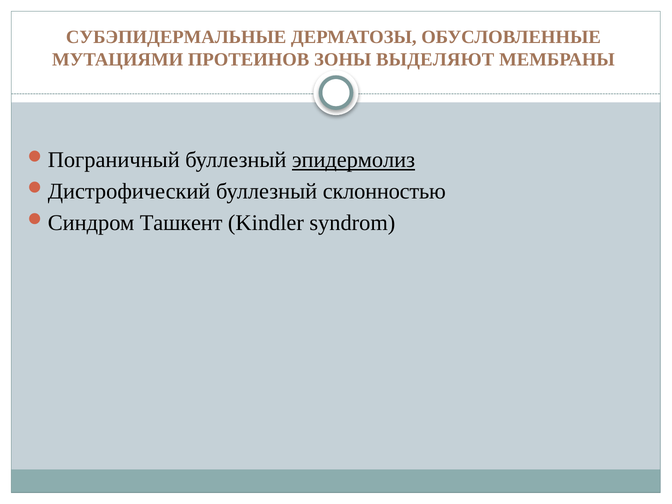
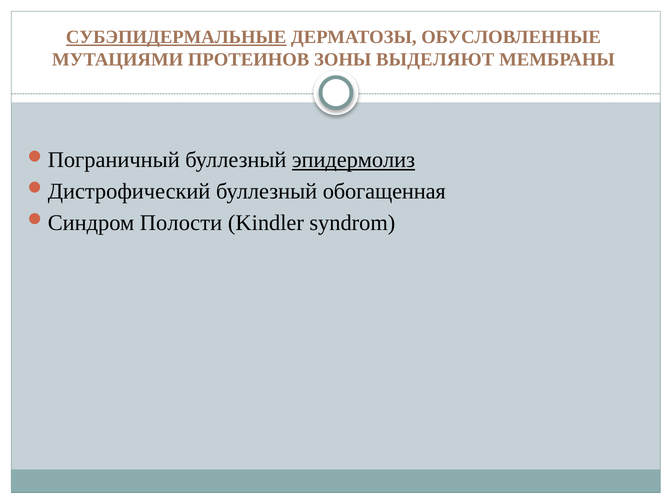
СУБЭПИДЕРМАЛЬНЫЕ underline: none -> present
склонностью: склонностью -> обогащенная
Ташкент: Ташкент -> Полости
